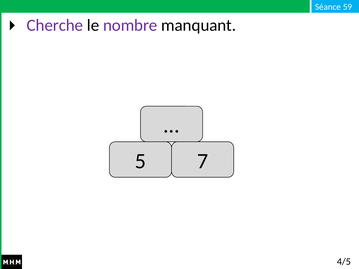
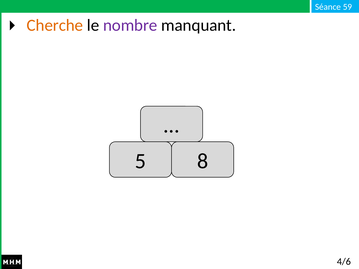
Cherche colour: purple -> orange
7: 7 -> 8
4/5: 4/5 -> 4/6
